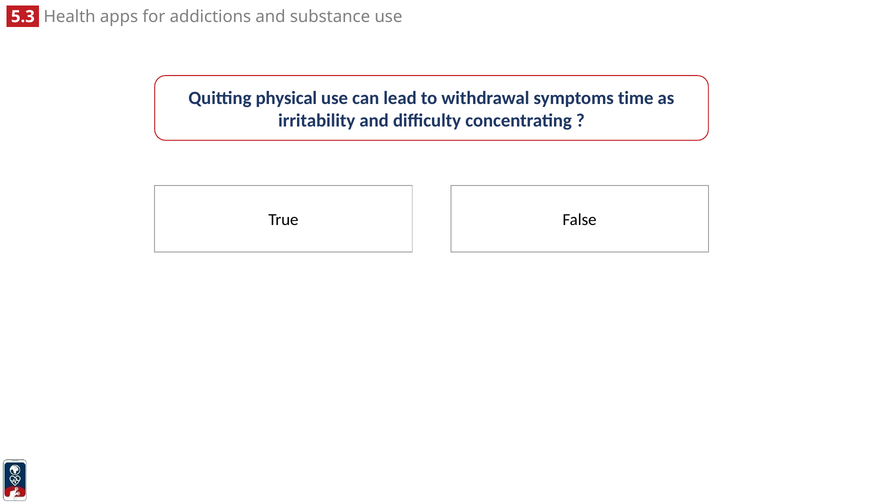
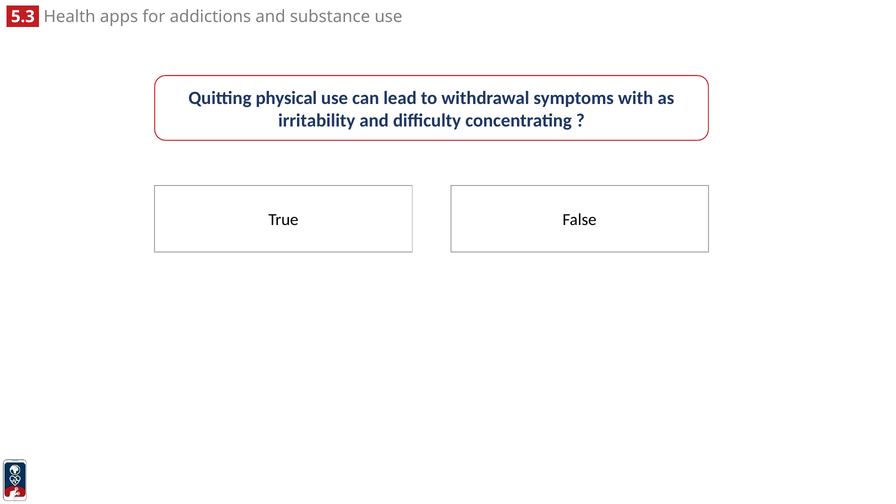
time: time -> with
